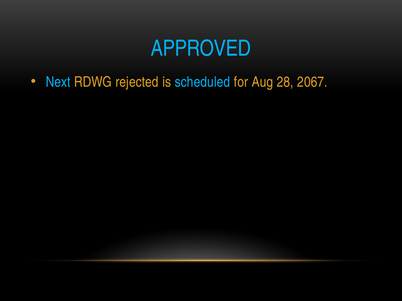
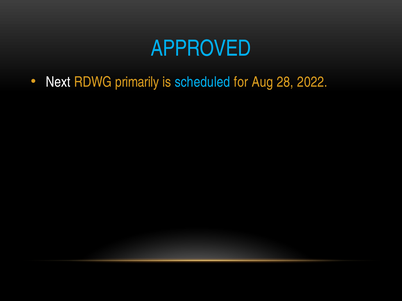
Next colour: light blue -> white
rejected: rejected -> primarily
2067: 2067 -> 2022
